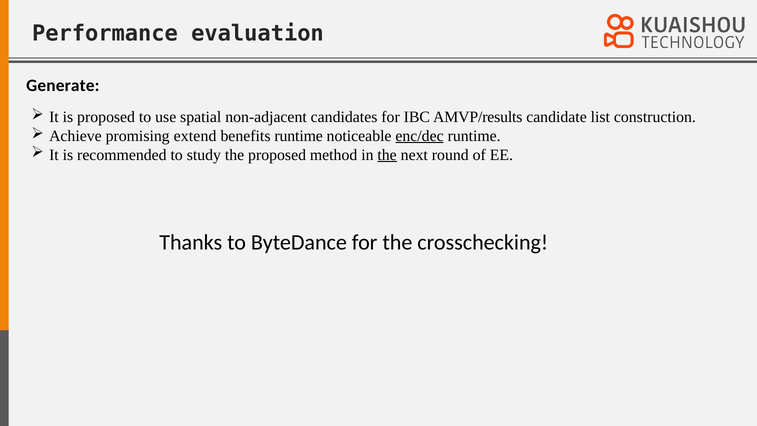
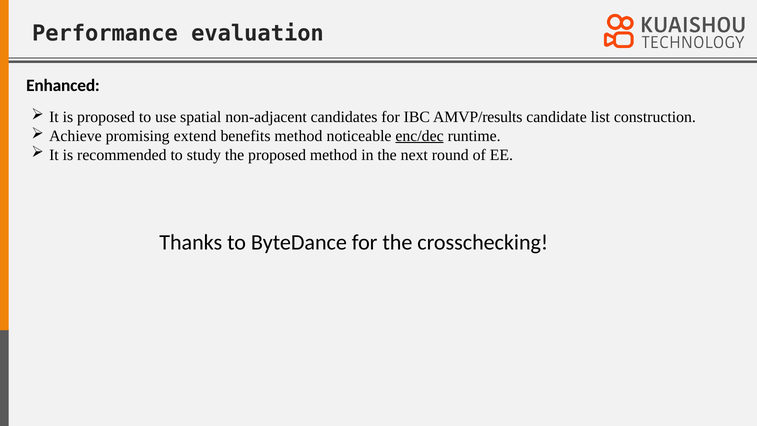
Generate: Generate -> Enhanced
benefits runtime: runtime -> method
the at (387, 155) underline: present -> none
